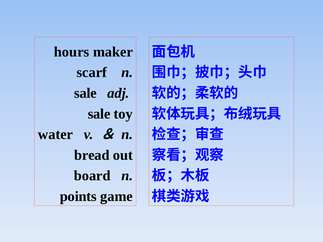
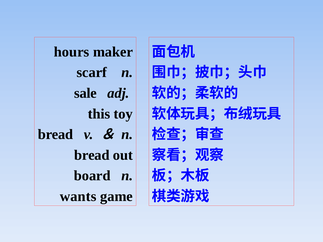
sale at (99, 114): sale -> this
water at (55, 135): water -> bread
points: points -> wants
